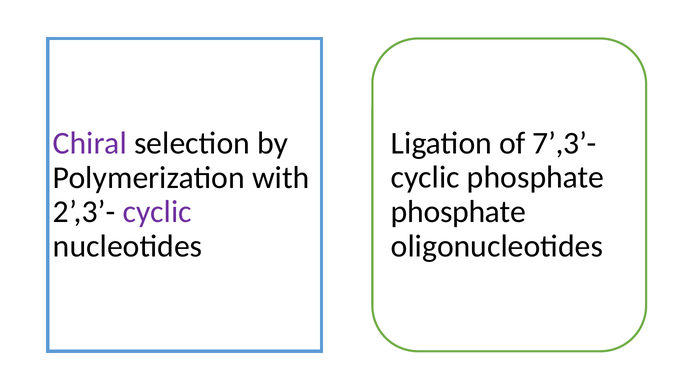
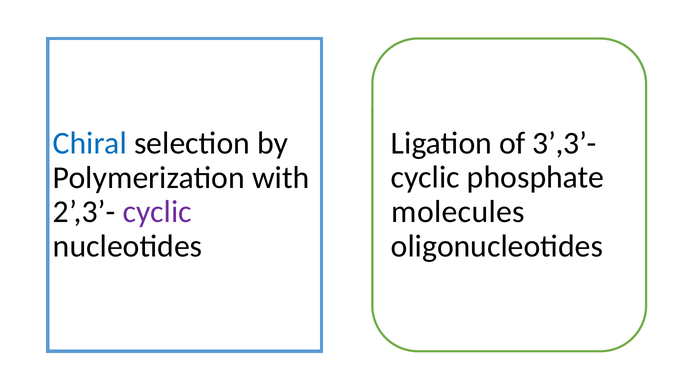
Chiral colour: purple -> blue
7’,3’-: 7’,3’- -> 3’,3’-
phosphate at (458, 212): phosphate -> molecules
